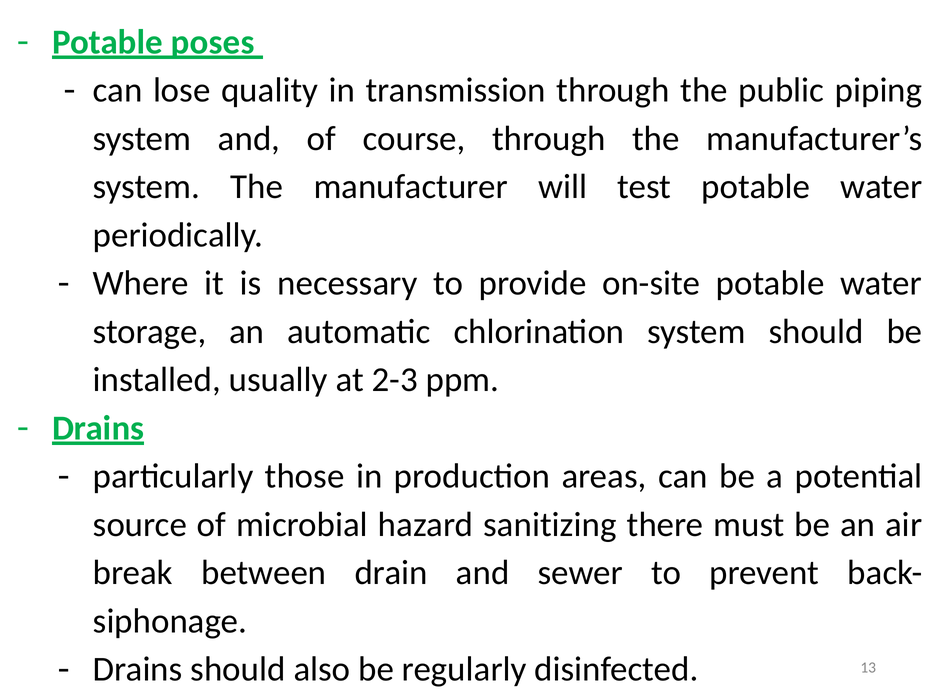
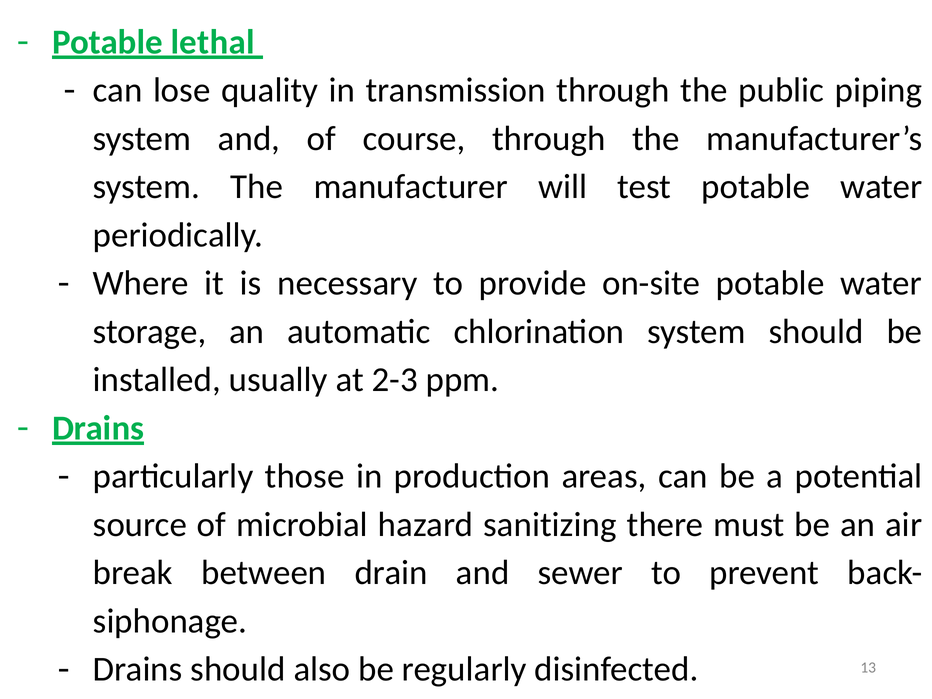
poses: poses -> lethal
